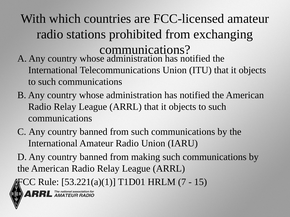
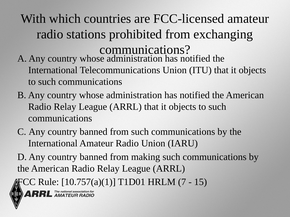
53.221(a)(1: 53.221(a)(1 -> 10.757(a)(1
